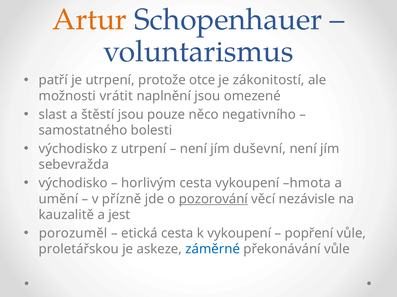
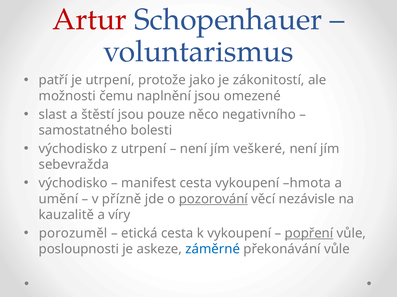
Artur colour: orange -> red
otce: otce -> jako
vrátit: vrátit -> čemu
duševní: duševní -> veškeré
horlivým: horlivým -> manifest
jest: jest -> víry
popření underline: none -> present
proletářskou: proletářskou -> posloupnosti
